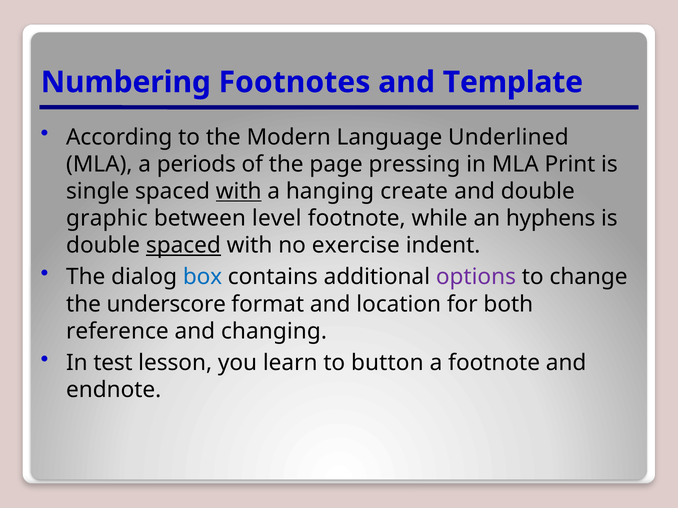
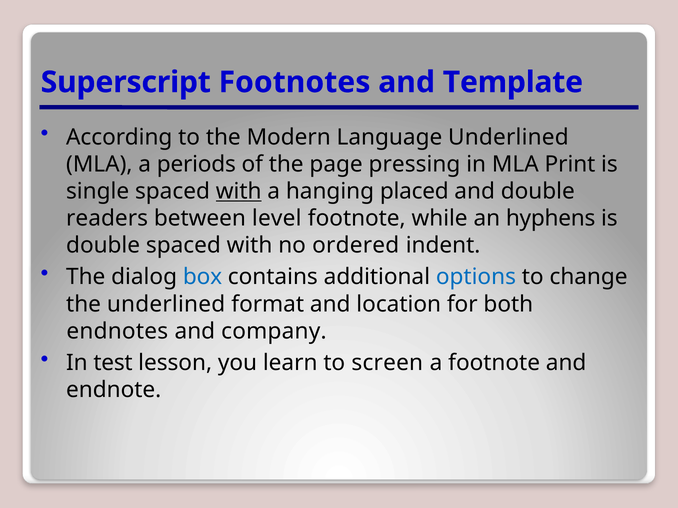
Numbering: Numbering -> Superscript
create: create -> placed
graphic: graphic -> readers
spaced at (183, 246) underline: present -> none
exercise: exercise -> ordered
options colour: purple -> blue
the underscore: underscore -> underlined
reference: reference -> endnotes
changing: changing -> company
button: button -> screen
